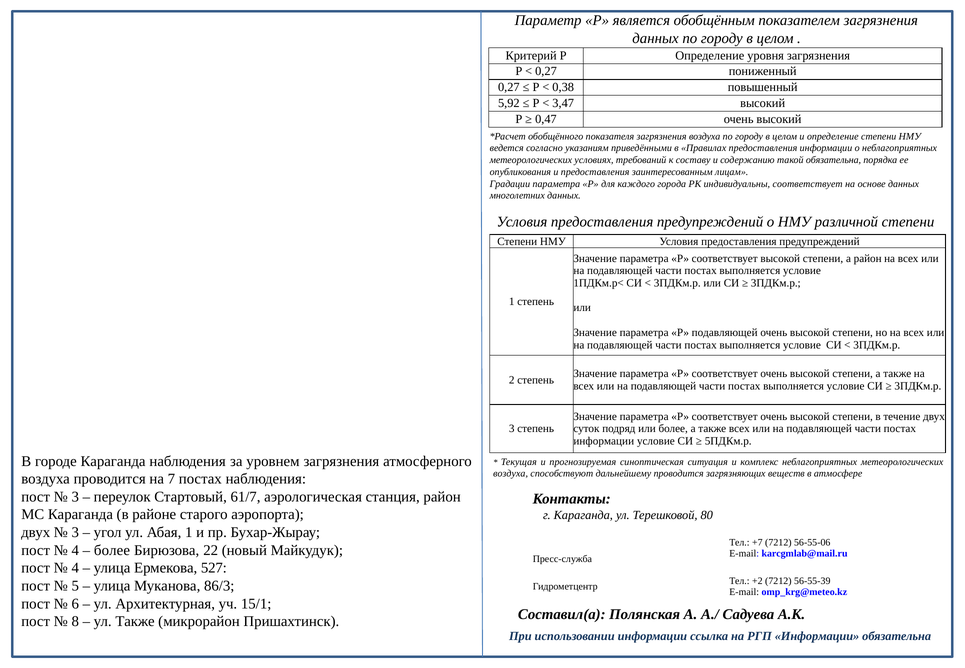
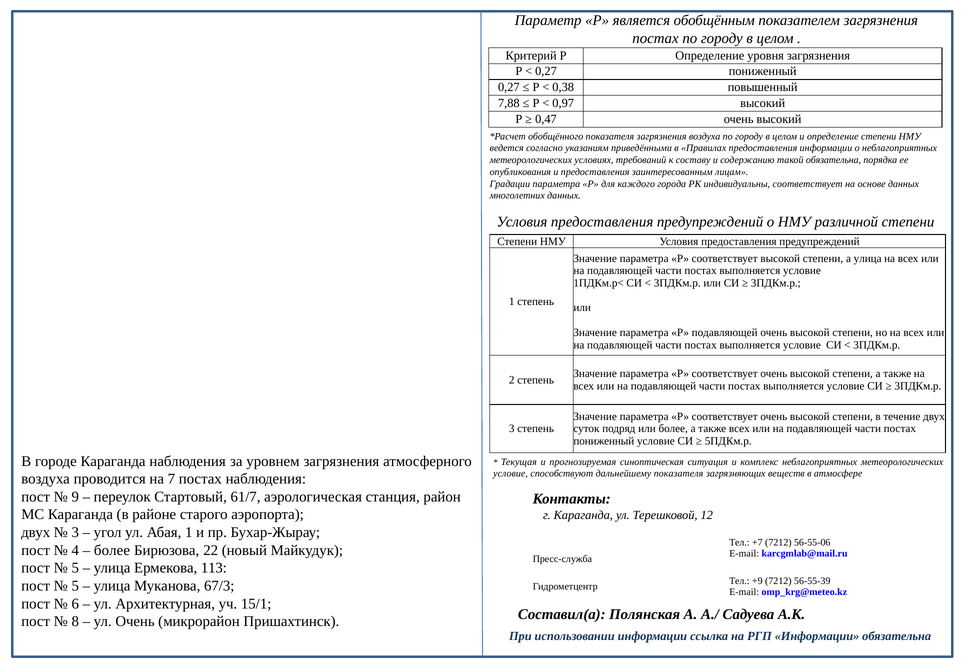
данных at (655, 38): данных -> постах
5,92: 5,92 -> 7,88
3,47: 3,47 -> 0,97
а район: район -> улица
информации at (604, 441): информации -> пониженный
воздуха at (511, 474): воздуха -> условие
дальнейшему проводится: проводится -> показателя
3 at (75, 497): 3 -> 9
80: 80 -> 12
4 at (75, 568): 4 -> 5
527: 527 -> 113
+2: +2 -> +9
86/3: 86/3 -> 67/3
ул Также: Также -> Очень
